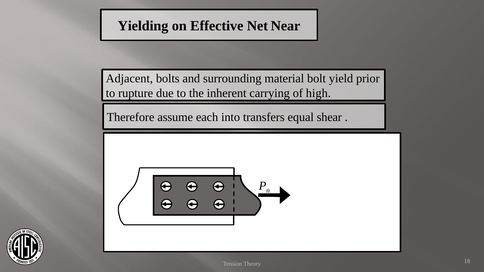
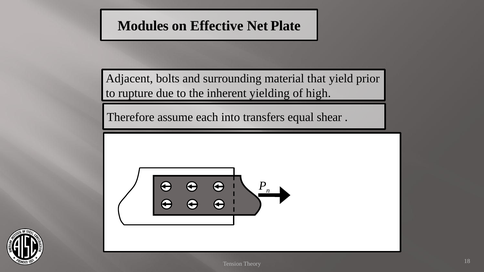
Yielding: Yielding -> Modules
Near: Near -> Plate
bolt: bolt -> that
carrying: carrying -> yielding
